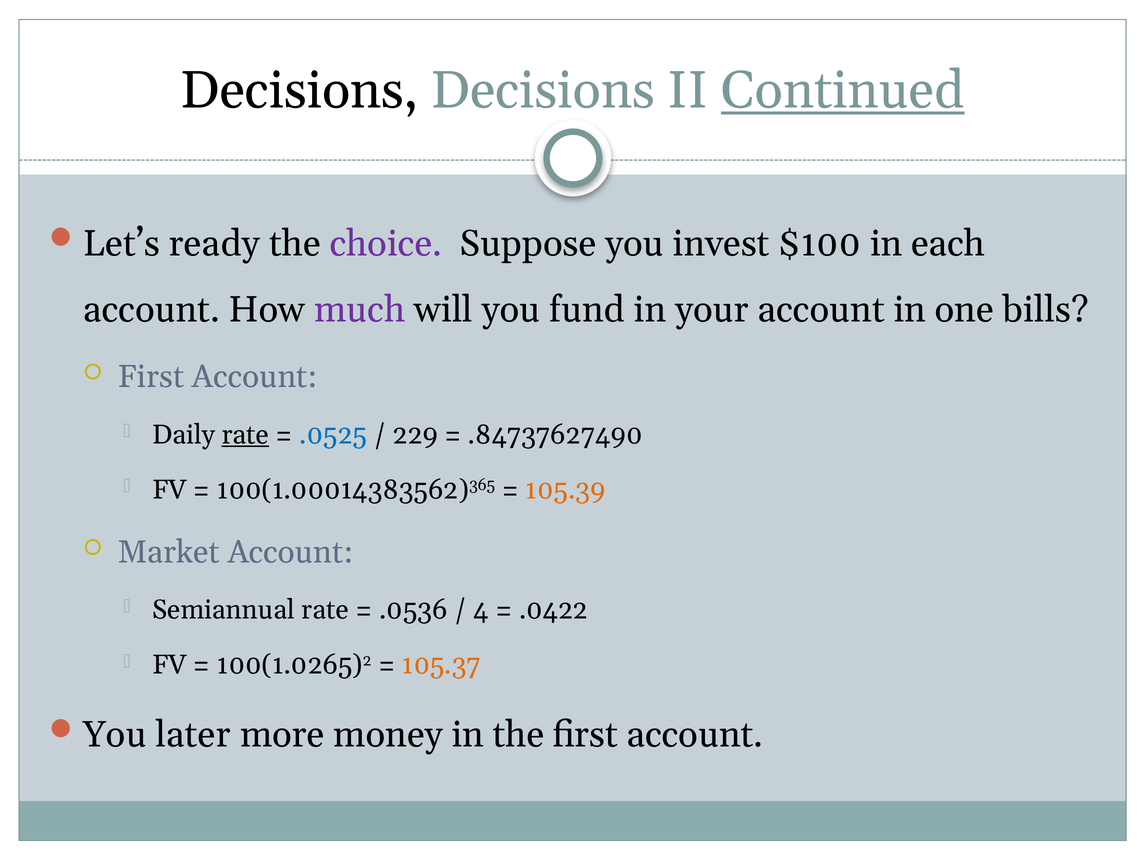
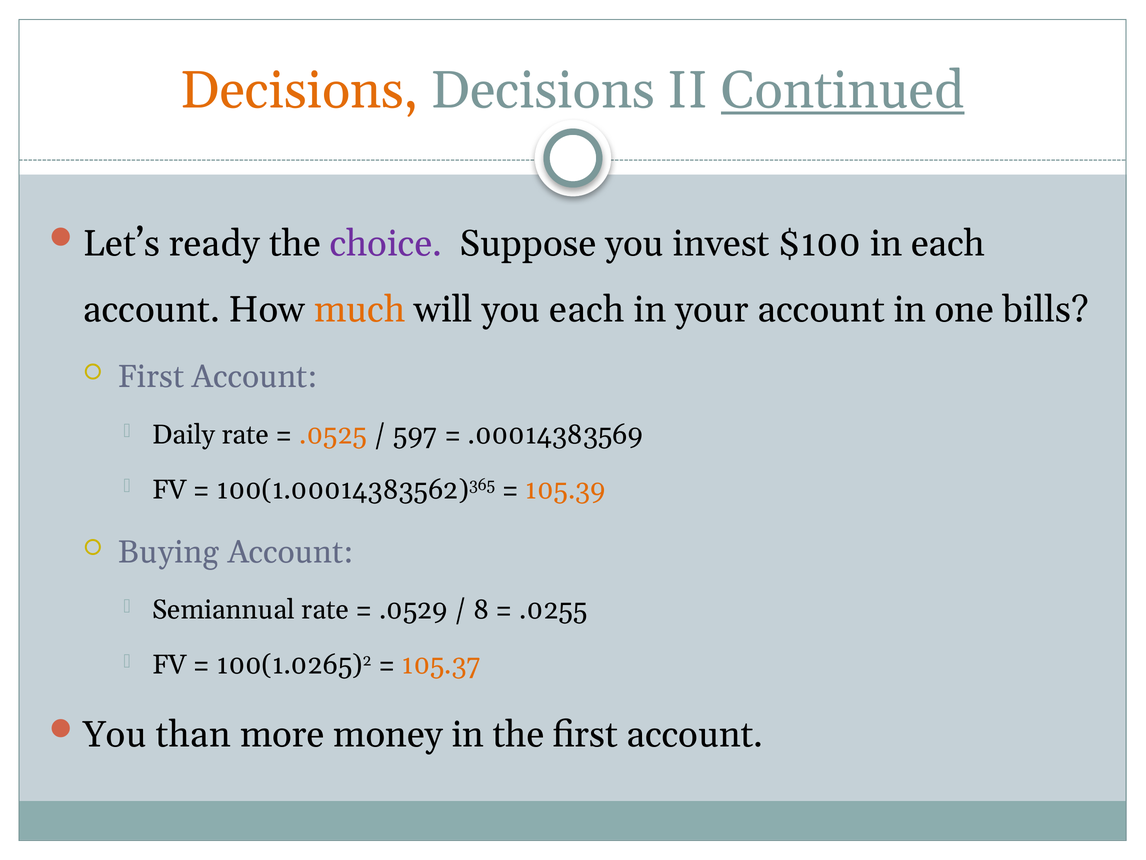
Decisions at (299, 90) colour: black -> orange
much colour: purple -> orange
you fund: fund -> each
rate at (245, 434) underline: present -> none
.0525 colour: blue -> orange
229: 229 -> 597
.84737627490: .84737627490 -> .00014383569
Market: Market -> Buying
.0536: .0536 -> .0529
4: 4 -> 8
.0422: .0422 -> .0255
later: later -> than
